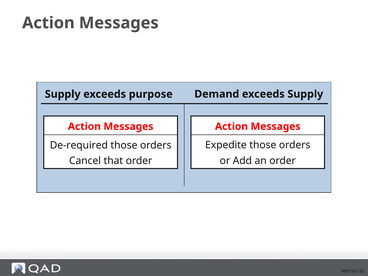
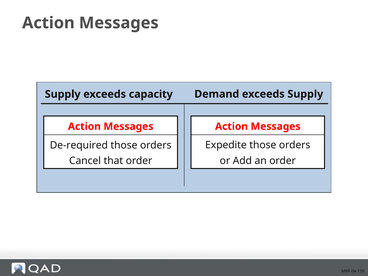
purpose: purpose -> capacity
